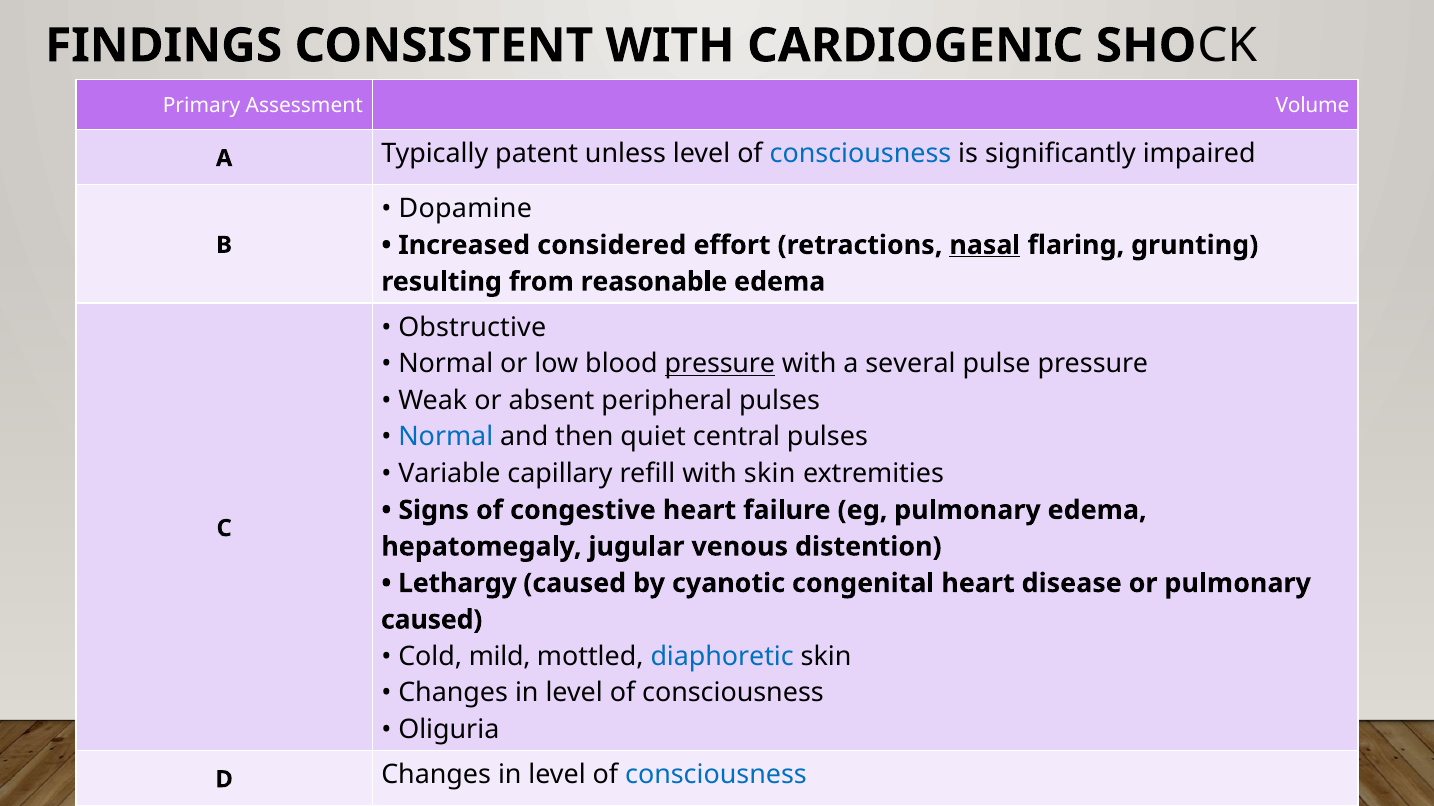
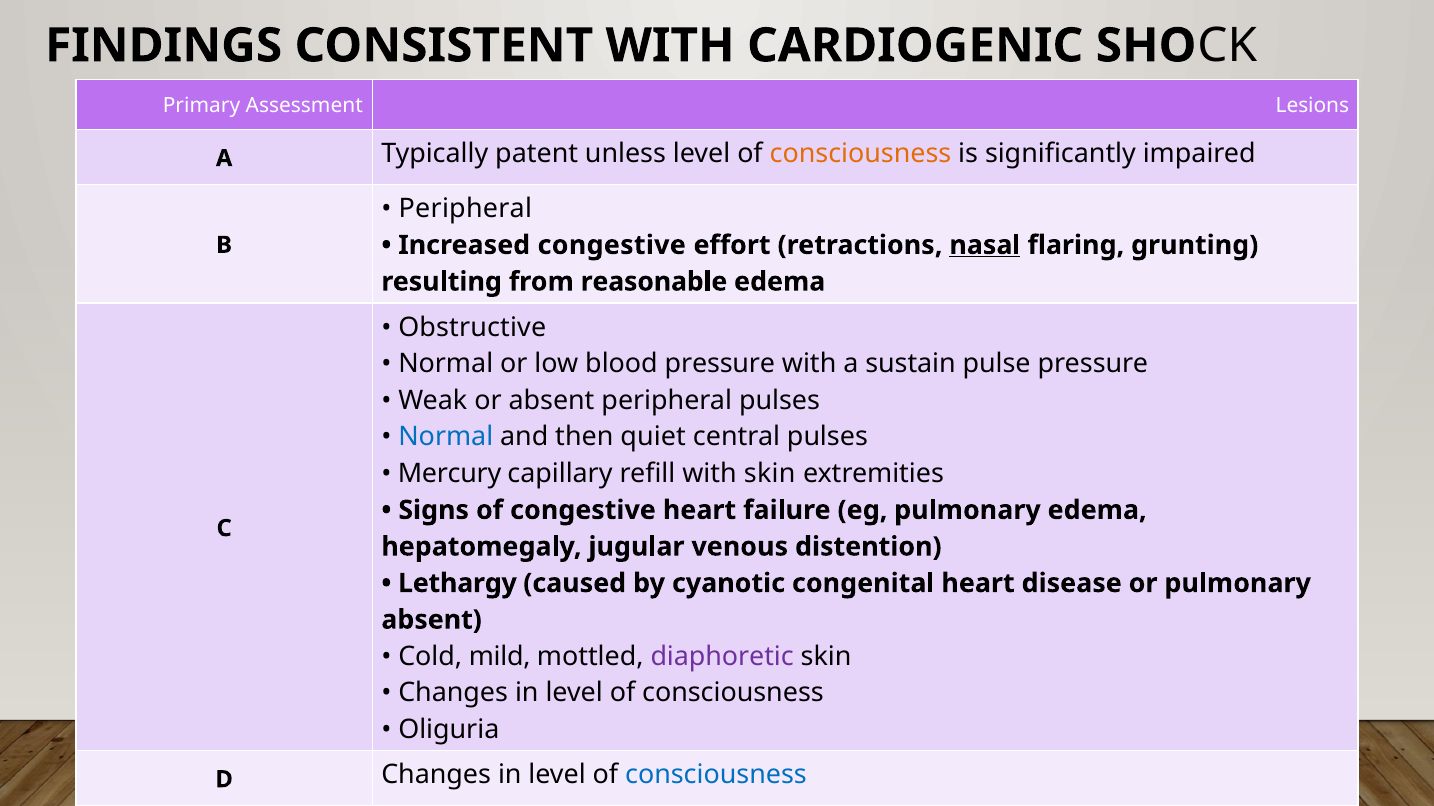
Volume: Volume -> Lesions
consciousness at (860, 154) colour: blue -> orange
Dopamine at (465, 209): Dopamine -> Peripheral
Increased considered: considered -> congestive
pressure at (720, 364) underline: present -> none
several: several -> sustain
Variable: Variable -> Mercury
caused at (432, 620): caused -> absent
diaphoretic colour: blue -> purple
